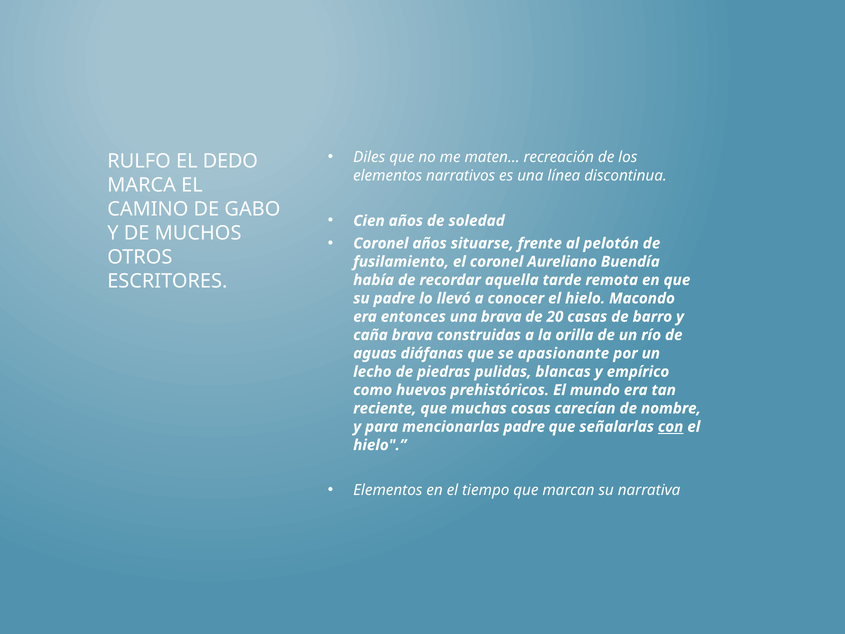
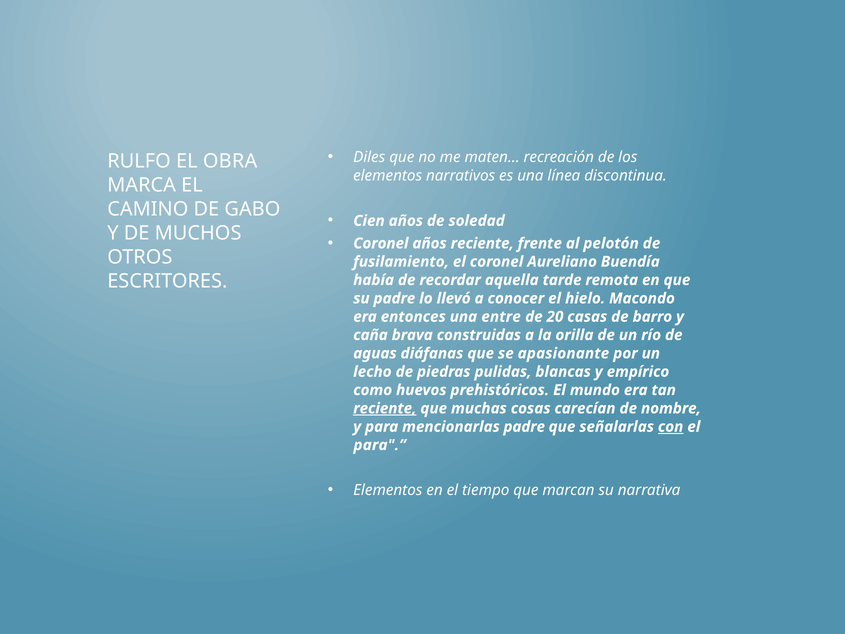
DEDO: DEDO -> OBRA
años situarse: situarse -> reciente
una brava: brava -> entre
reciente at (385, 408) underline: none -> present
hielo at (380, 445): hielo -> para
